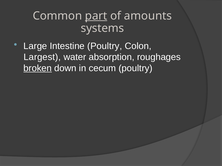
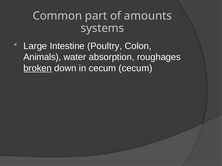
part underline: present -> none
Largest: Largest -> Animals
cecum poultry: poultry -> cecum
